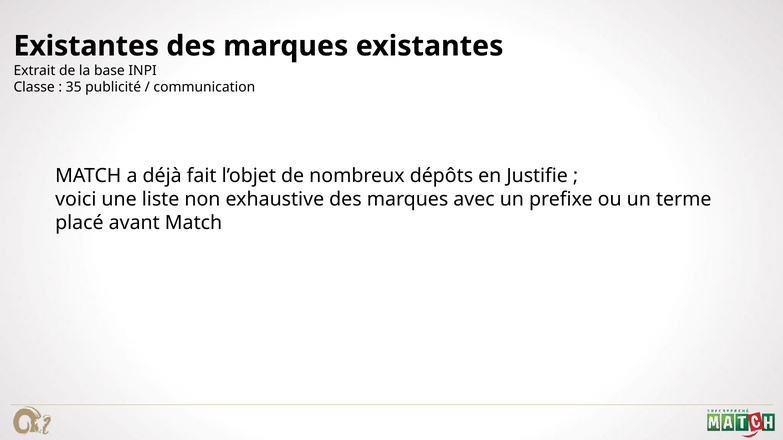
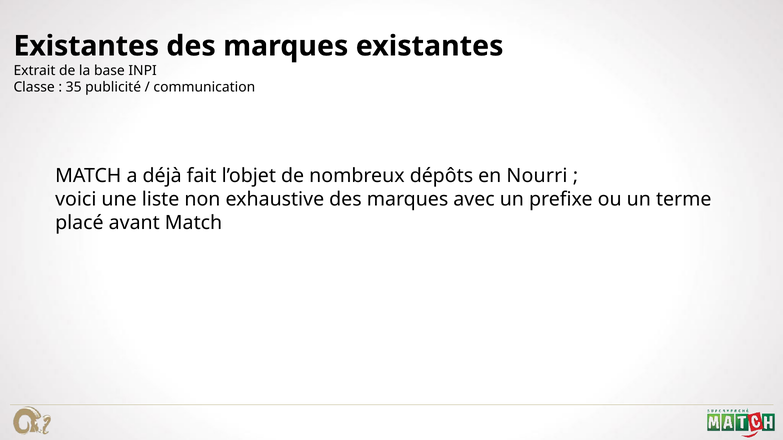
Justifie: Justifie -> Nourri
